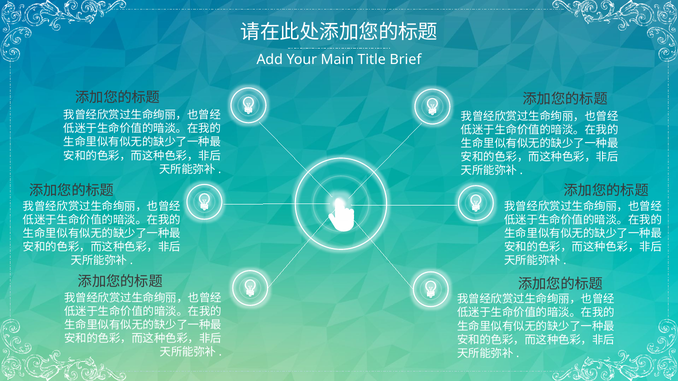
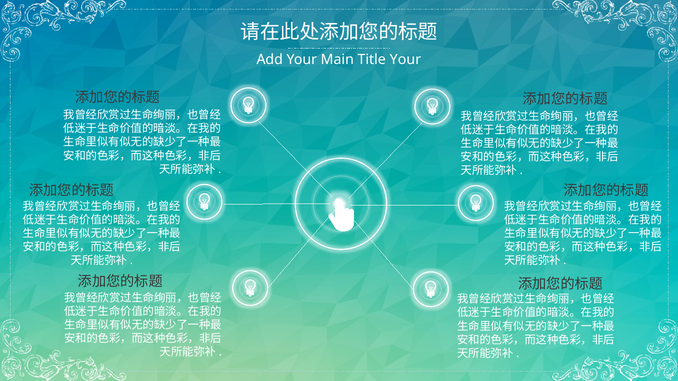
Title Brief: Brief -> Your
